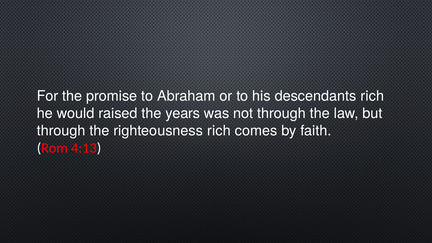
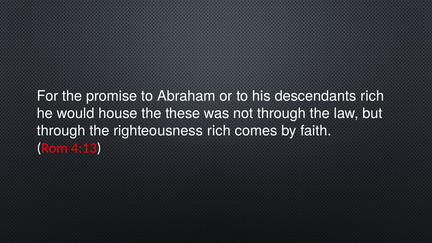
raised: raised -> house
years: years -> these
